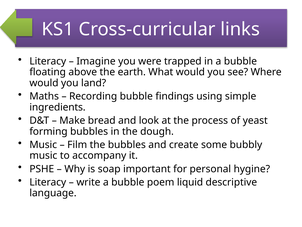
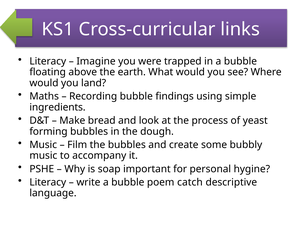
liquid: liquid -> catch
